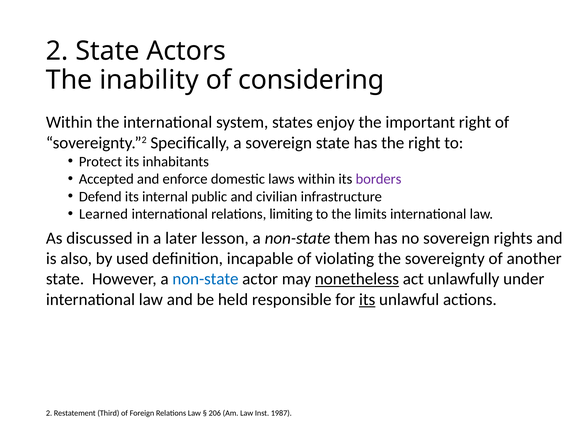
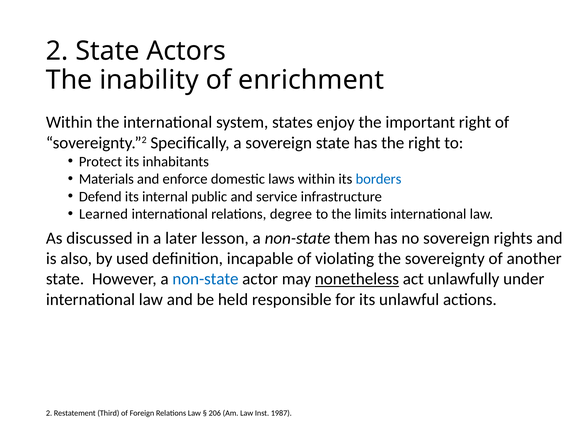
considering: considering -> enrichment
Accepted: Accepted -> Materials
borders colour: purple -> blue
civilian: civilian -> service
limiting: limiting -> degree
its at (367, 299) underline: present -> none
